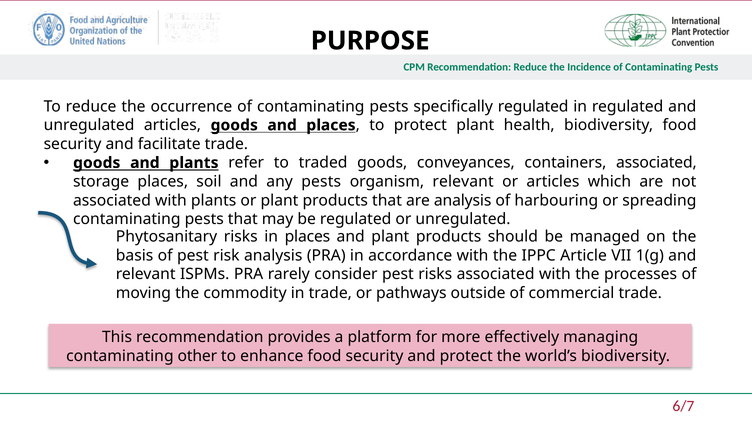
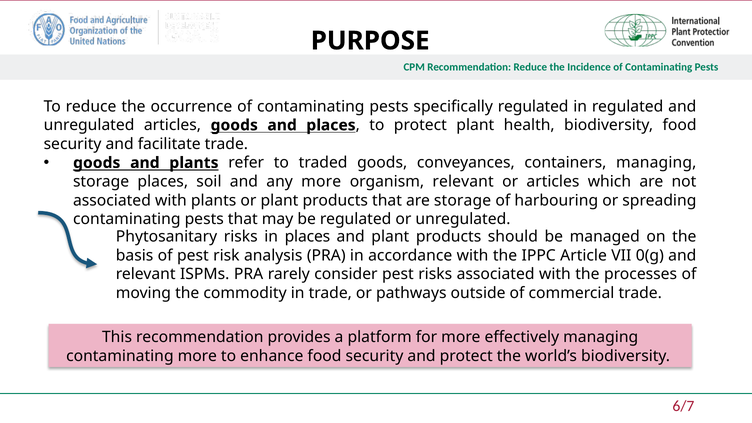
containers associated: associated -> managing
any pests: pests -> more
are analysis: analysis -> storage
1(g: 1(g -> 0(g
contaminating other: other -> more
